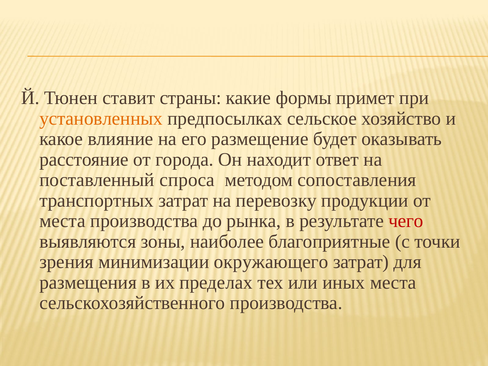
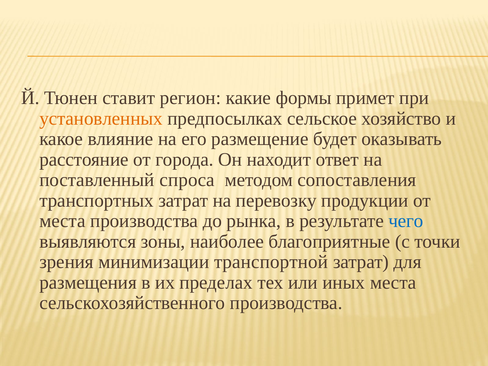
страны: страны -> регион
чего colour: red -> blue
окружающего: окружающего -> транспортной
